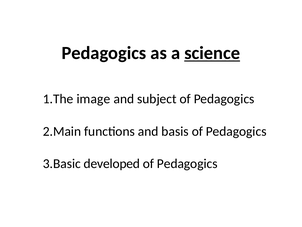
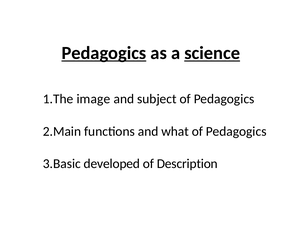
Pedagogics underline: none -> present
basis: basis -> what
Pedagogiсs at (187, 163): Pedagogiсs -> Description
